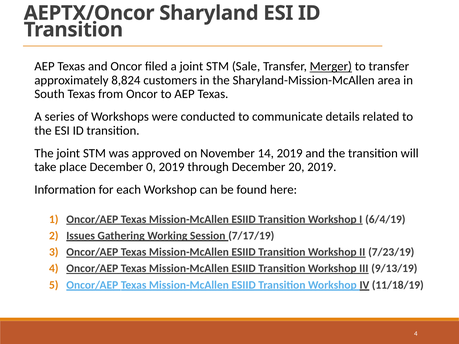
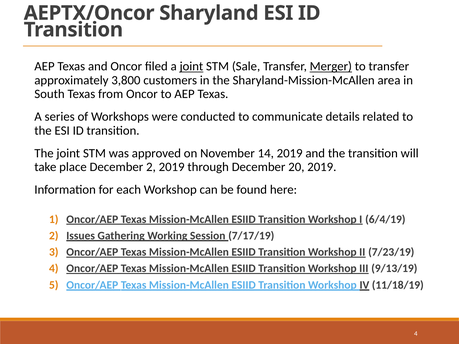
joint at (191, 66) underline: none -> present
8,824: 8,824 -> 3,800
December 0: 0 -> 2
